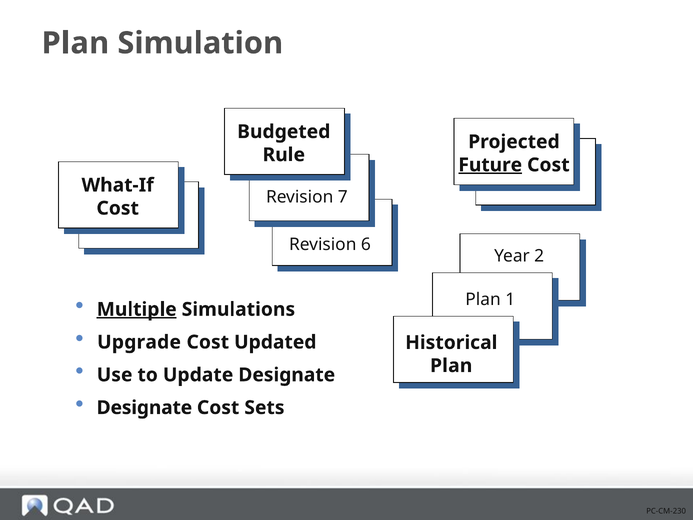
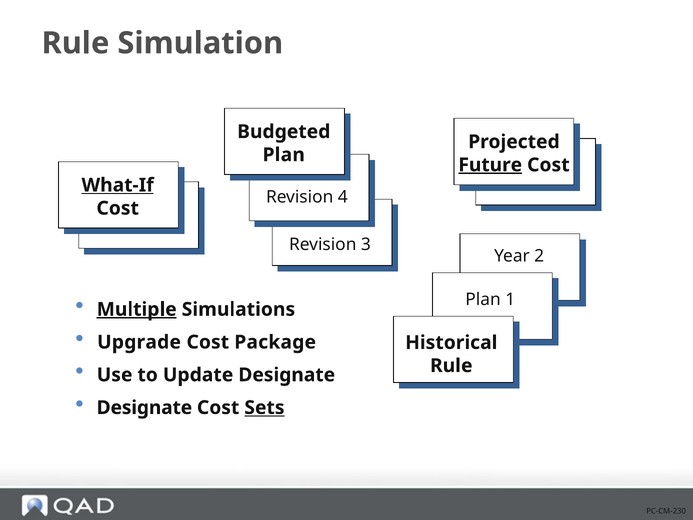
Plan at (75, 43): Plan -> Rule
Rule at (284, 155): Rule -> Plan
What-If underline: none -> present
7: 7 -> 4
6: 6 -> 3
Updated: Updated -> Package
Plan at (451, 366): Plan -> Rule
Sets underline: none -> present
